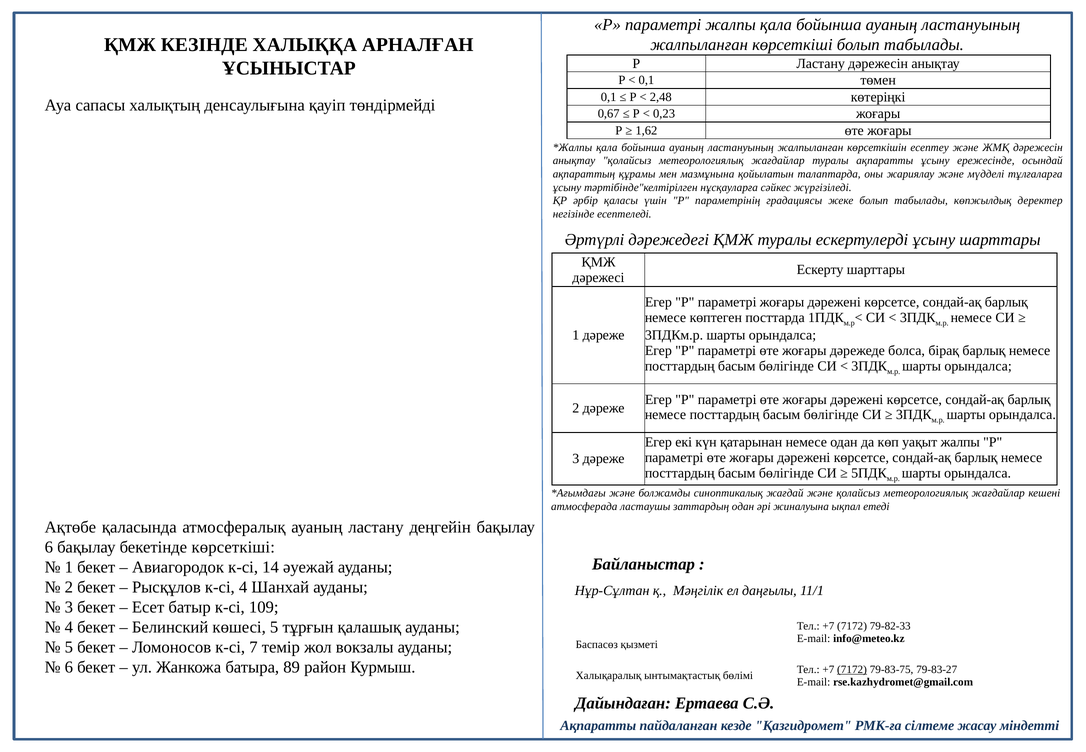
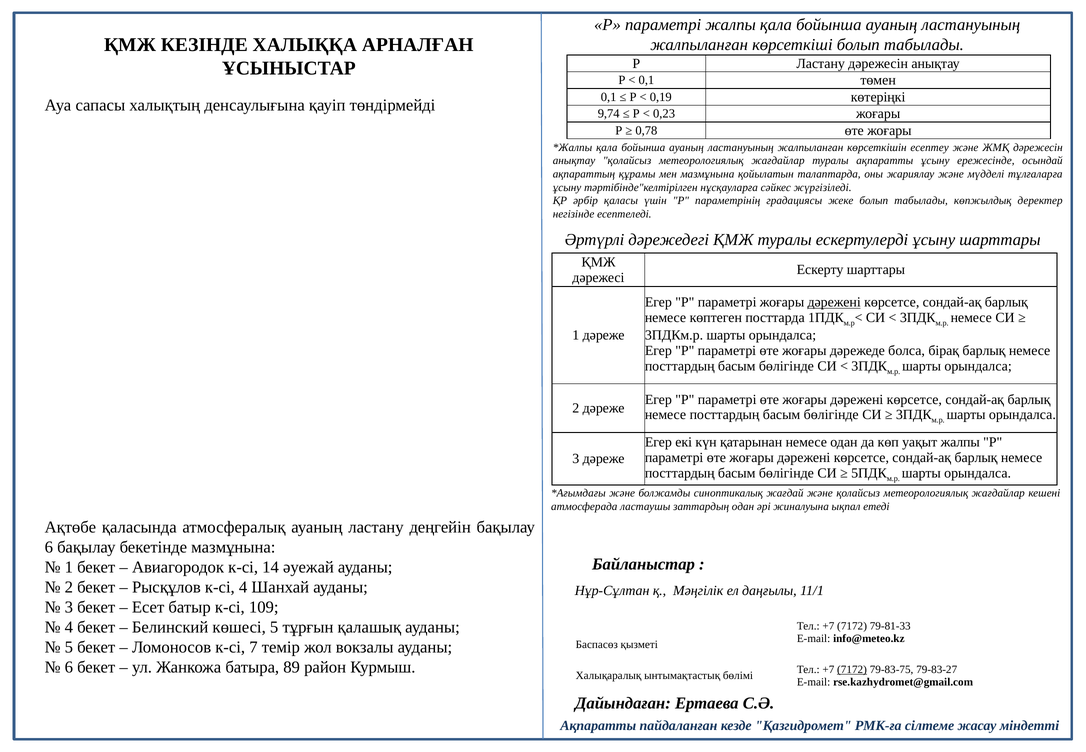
2,48: 2,48 -> 0,19
0,67: 0,67 -> 9,74
1,62: 1,62 -> 0,78
дәрежені at (834, 302) underline: none -> present
бекетінде көрсеткіші: көрсеткіші -> мазмұнына
79-82-33: 79-82-33 -> 79-81-33
